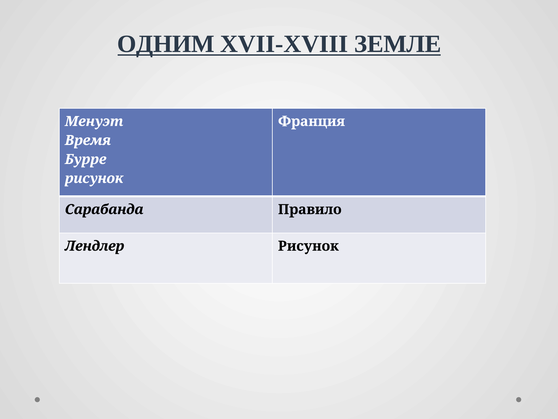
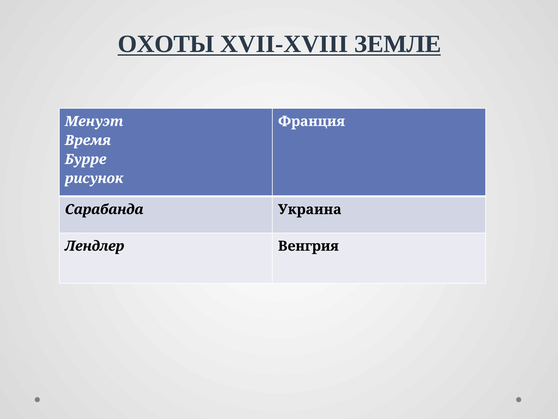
ОДНИМ: ОДНИМ -> ОХОТЫ
Правило: Правило -> Украина
Лендлер Рисунок: Рисунок -> Венгрия
